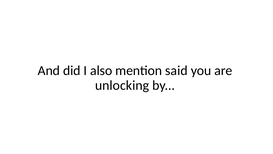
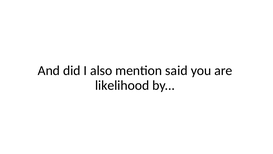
unlocking: unlocking -> likelihood
